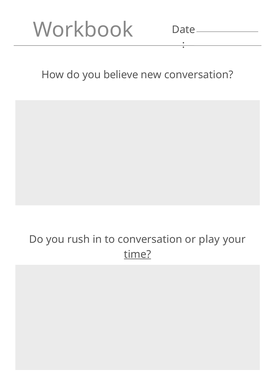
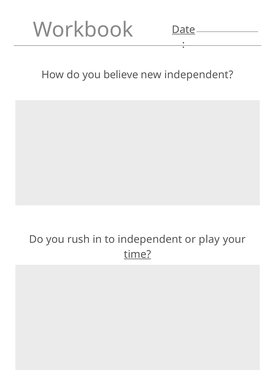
Date underline: none -> present
new conversation: conversation -> independent
to conversation: conversation -> independent
